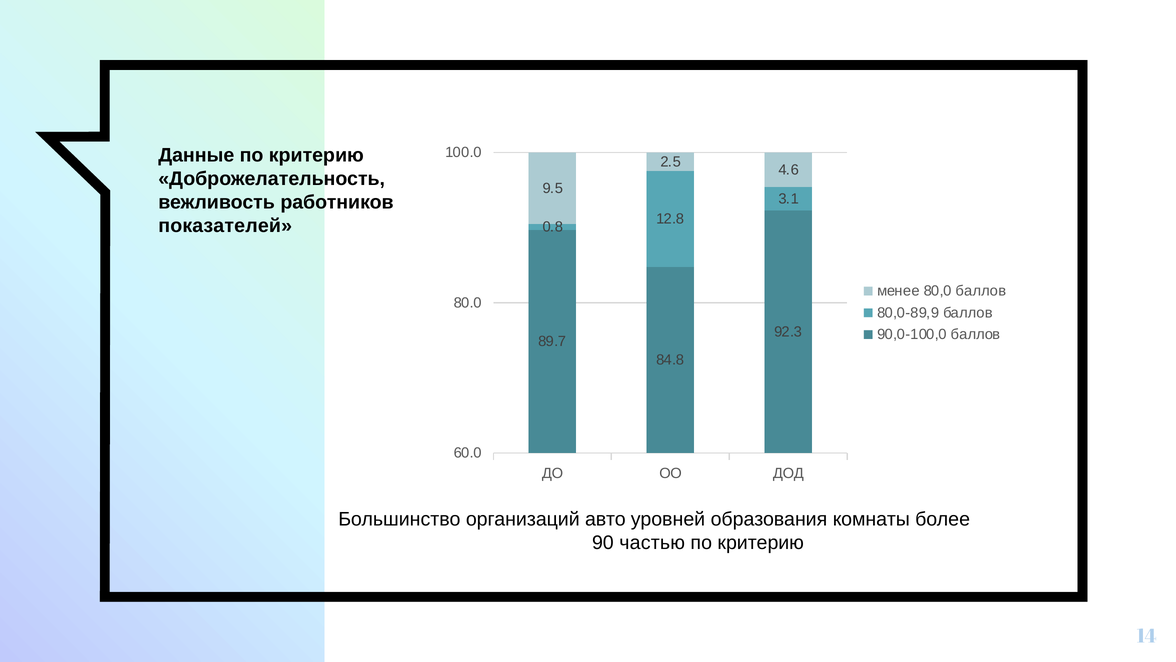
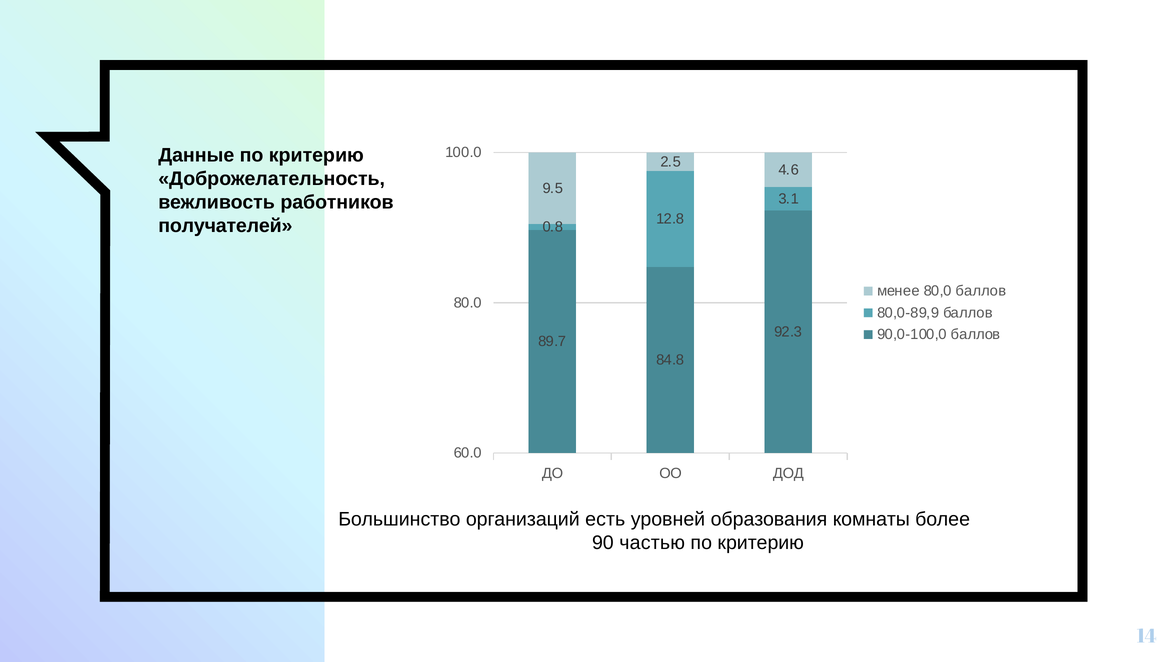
показателей: показателей -> получателей
авто: авто -> есть
